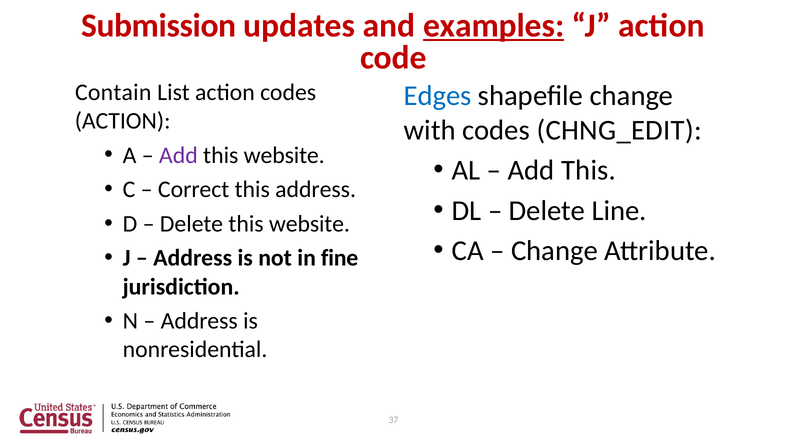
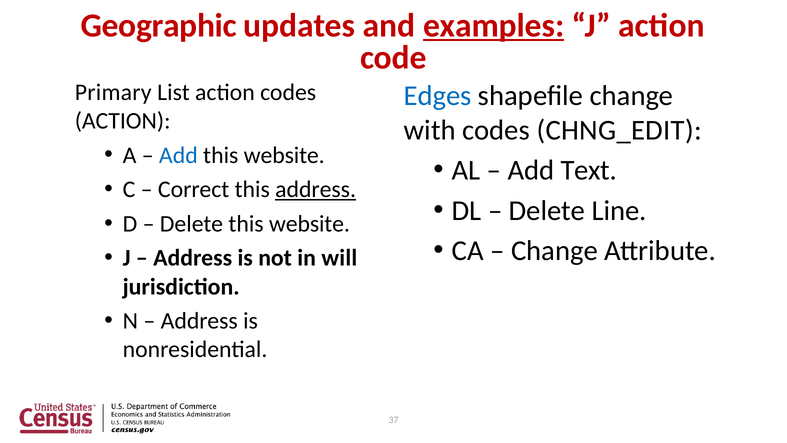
Submission: Submission -> Geographic
Contain: Contain -> Primary
Add at (178, 155) colour: purple -> blue
This at (589, 170): This -> Text
address at (316, 189) underline: none -> present
fine: fine -> will
